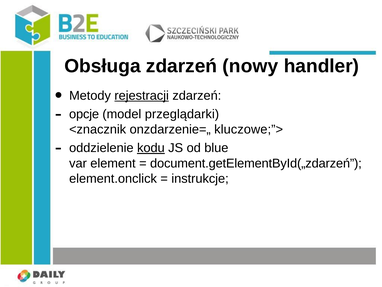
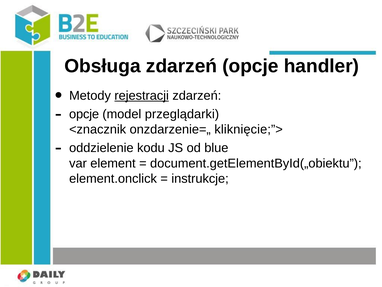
zdarzeń nowy: nowy -> opcje
kluczowe;”>: kluczowe;”> -> kliknięcie;”>
kodu underline: present -> none
document.getElementById(„zdarzeń: document.getElementById(„zdarzeń -> document.getElementById(„obiektu
